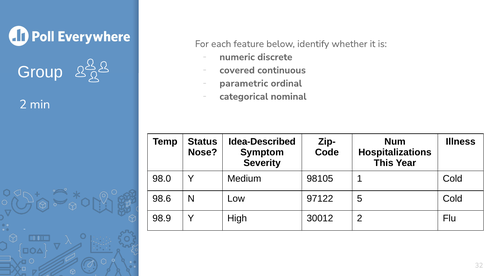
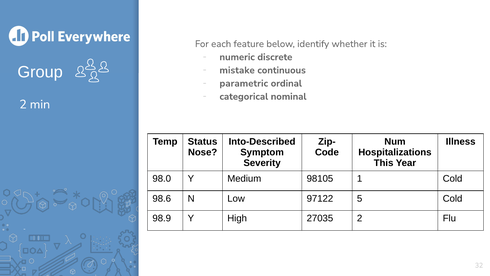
covered: covered -> mistake
Idea-Described: Idea-Described -> Into-Described
30012: 30012 -> 27035
